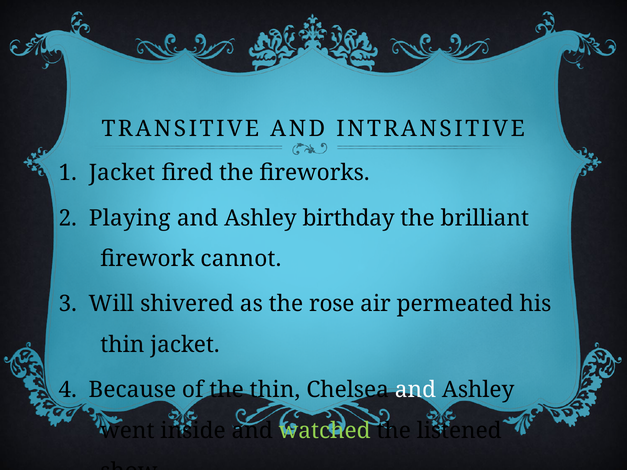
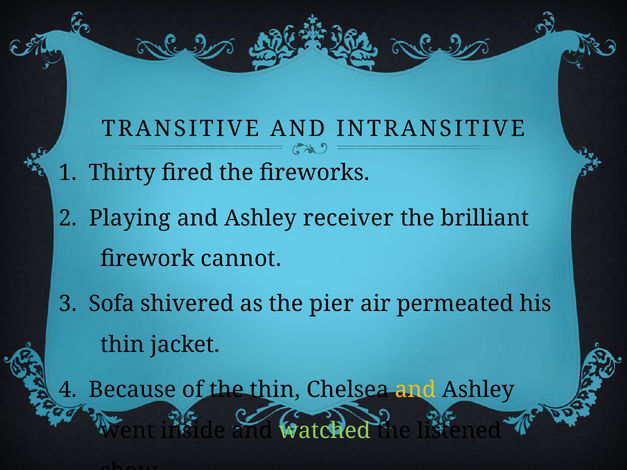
1 Jacket: Jacket -> Thirty
birthday: birthday -> receiver
Will: Will -> Sofa
rose: rose -> pier
and at (415, 390) colour: white -> yellow
